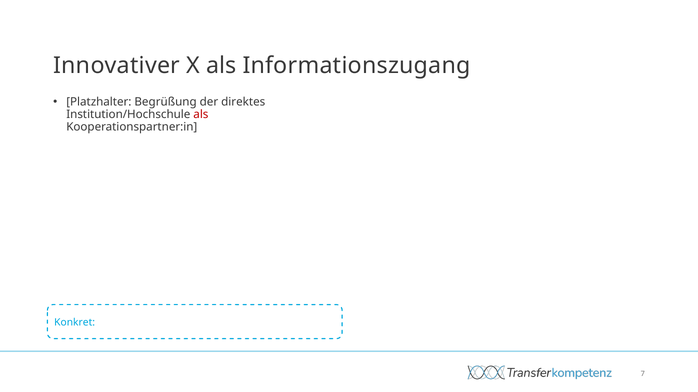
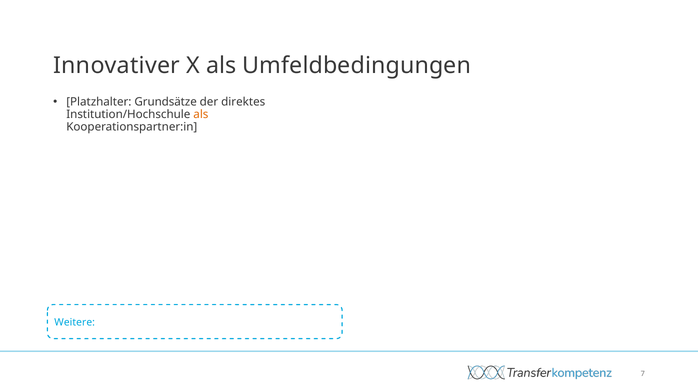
Informationszugang: Informationszugang -> Umfeldbedingungen
Begrüßung: Begrüßung -> Grundsätze
als at (201, 114) colour: red -> orange
Konkret: Konkret -> Weitere
